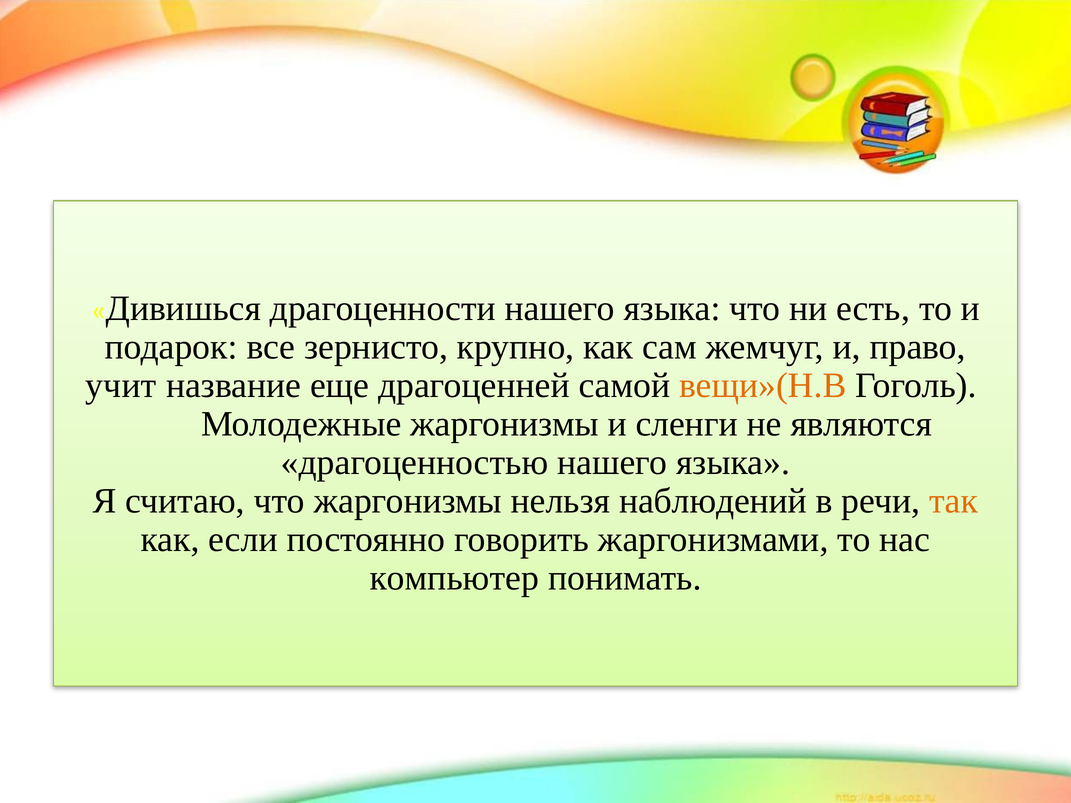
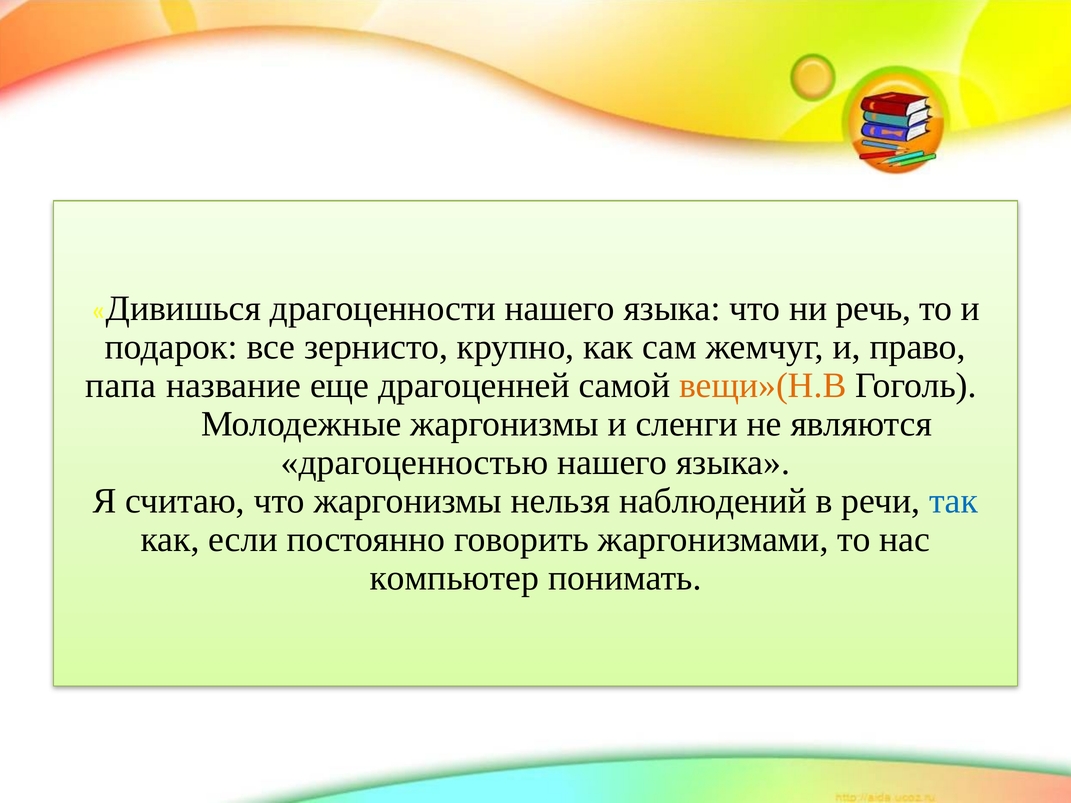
есть: есть -> речь
учит: учит -> папа
так colour: orange -> blue
